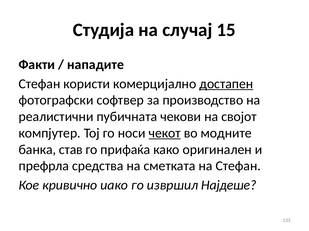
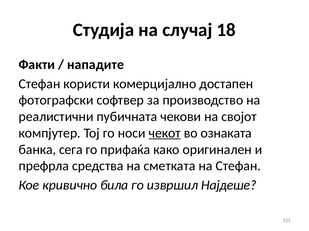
15: 15 -> 18
достапен underline: present -> none
модните: модните -> ознаката
став: став -> сега
иако: иако -> била
